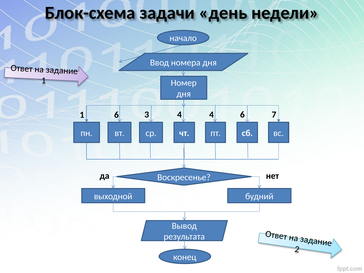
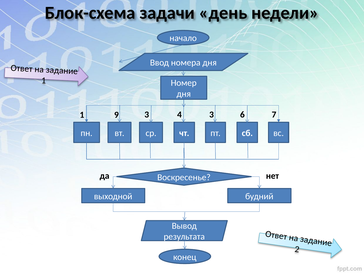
4 4: 4 -> 3
1 6: 6 -> 9
